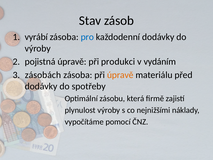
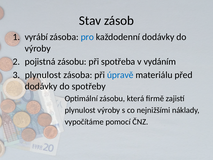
pojistná úpravě: úpravě -> zásobu
produkci: produkci -> spotřeba
zásobách at (43, 75): zásobách -> plynulost
úpravě at (120, 75) colour: orange -> blue
